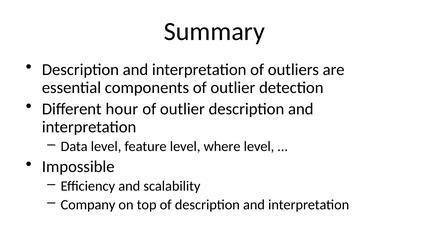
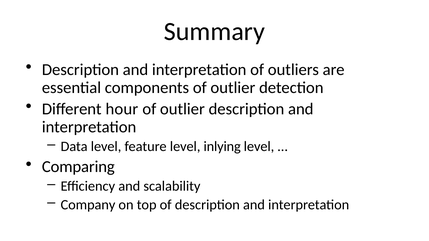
where: where -> inlying
Impossible: Impossible -> Comparing
